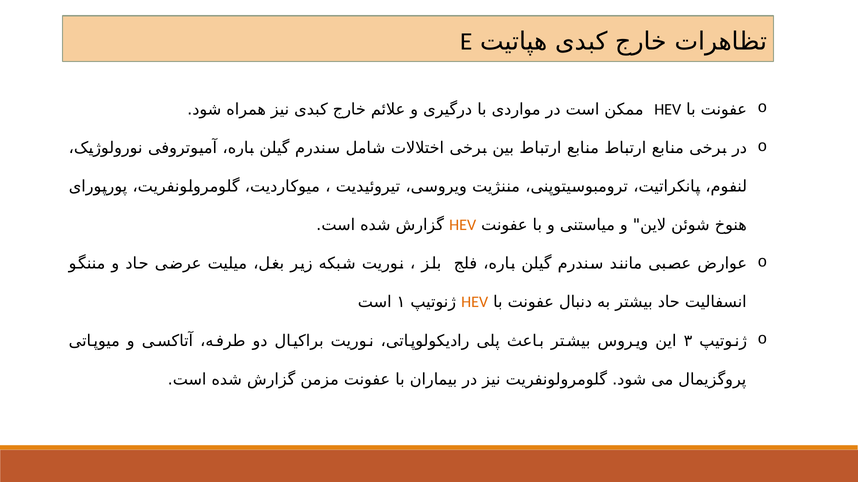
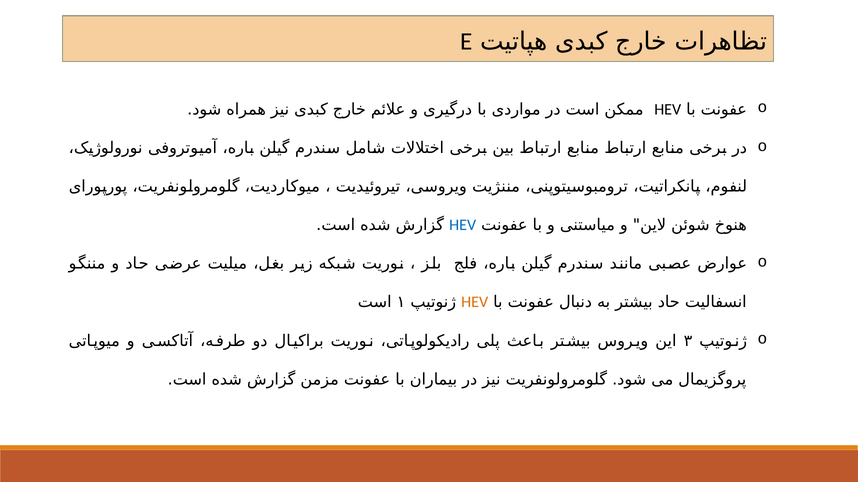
HEV at (463, 225) colour: orange -> blue
